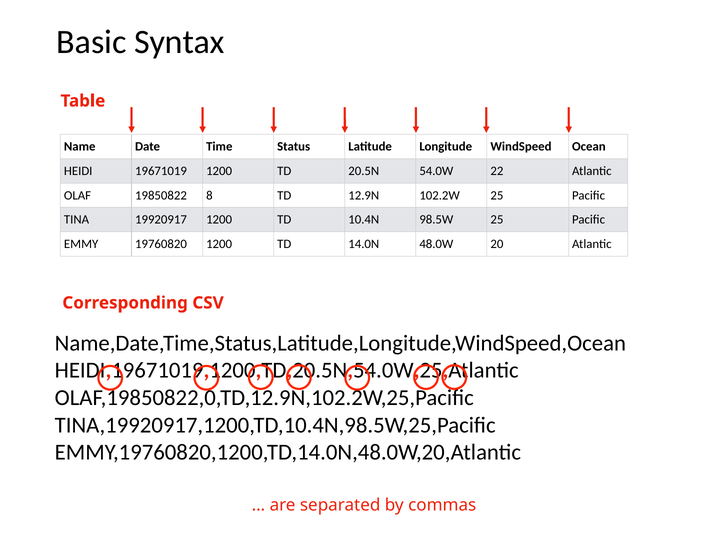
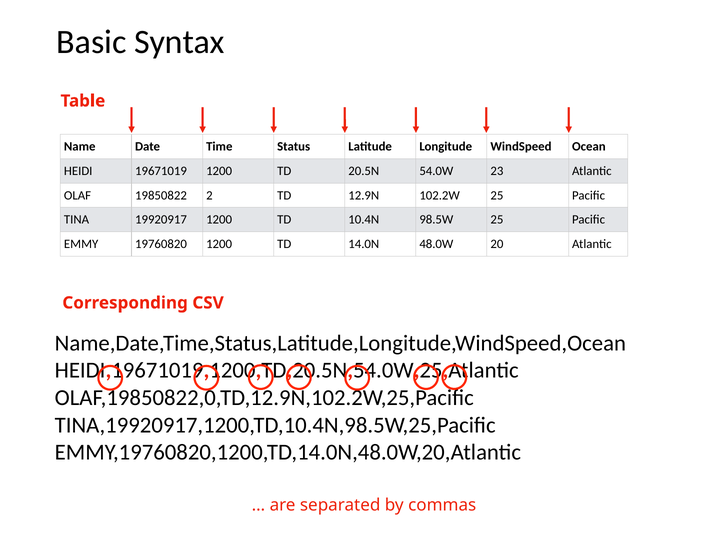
22: 22 -> 23
8: 8 -> 2
